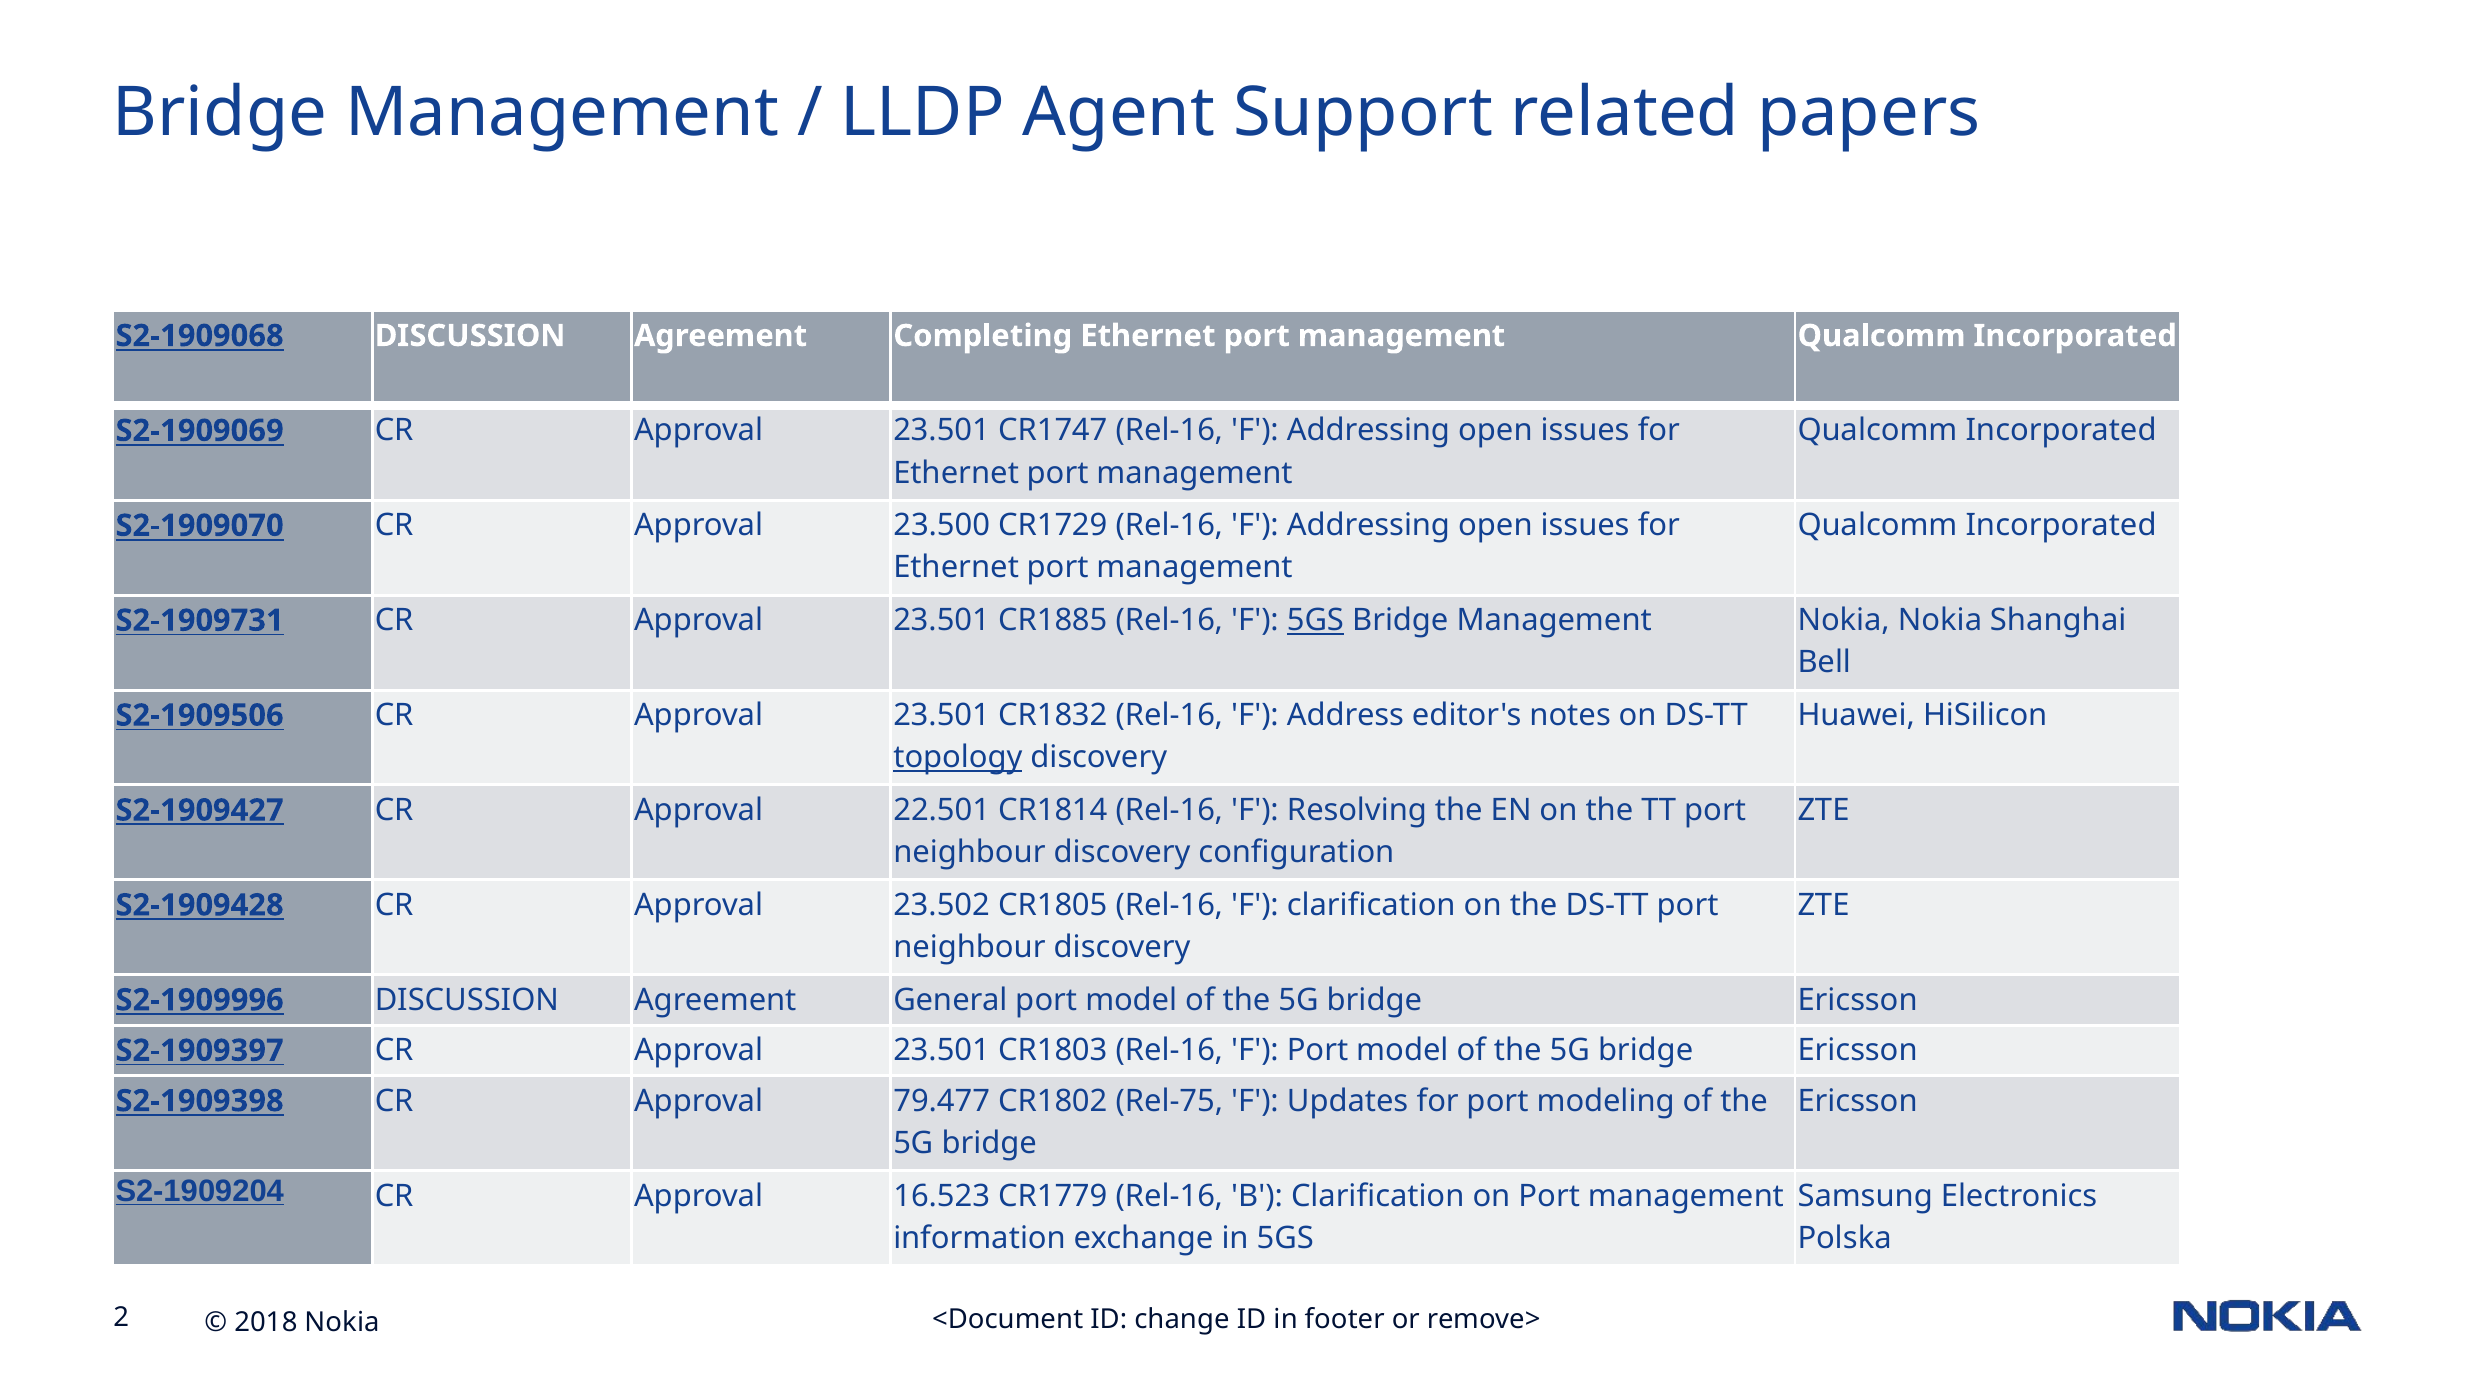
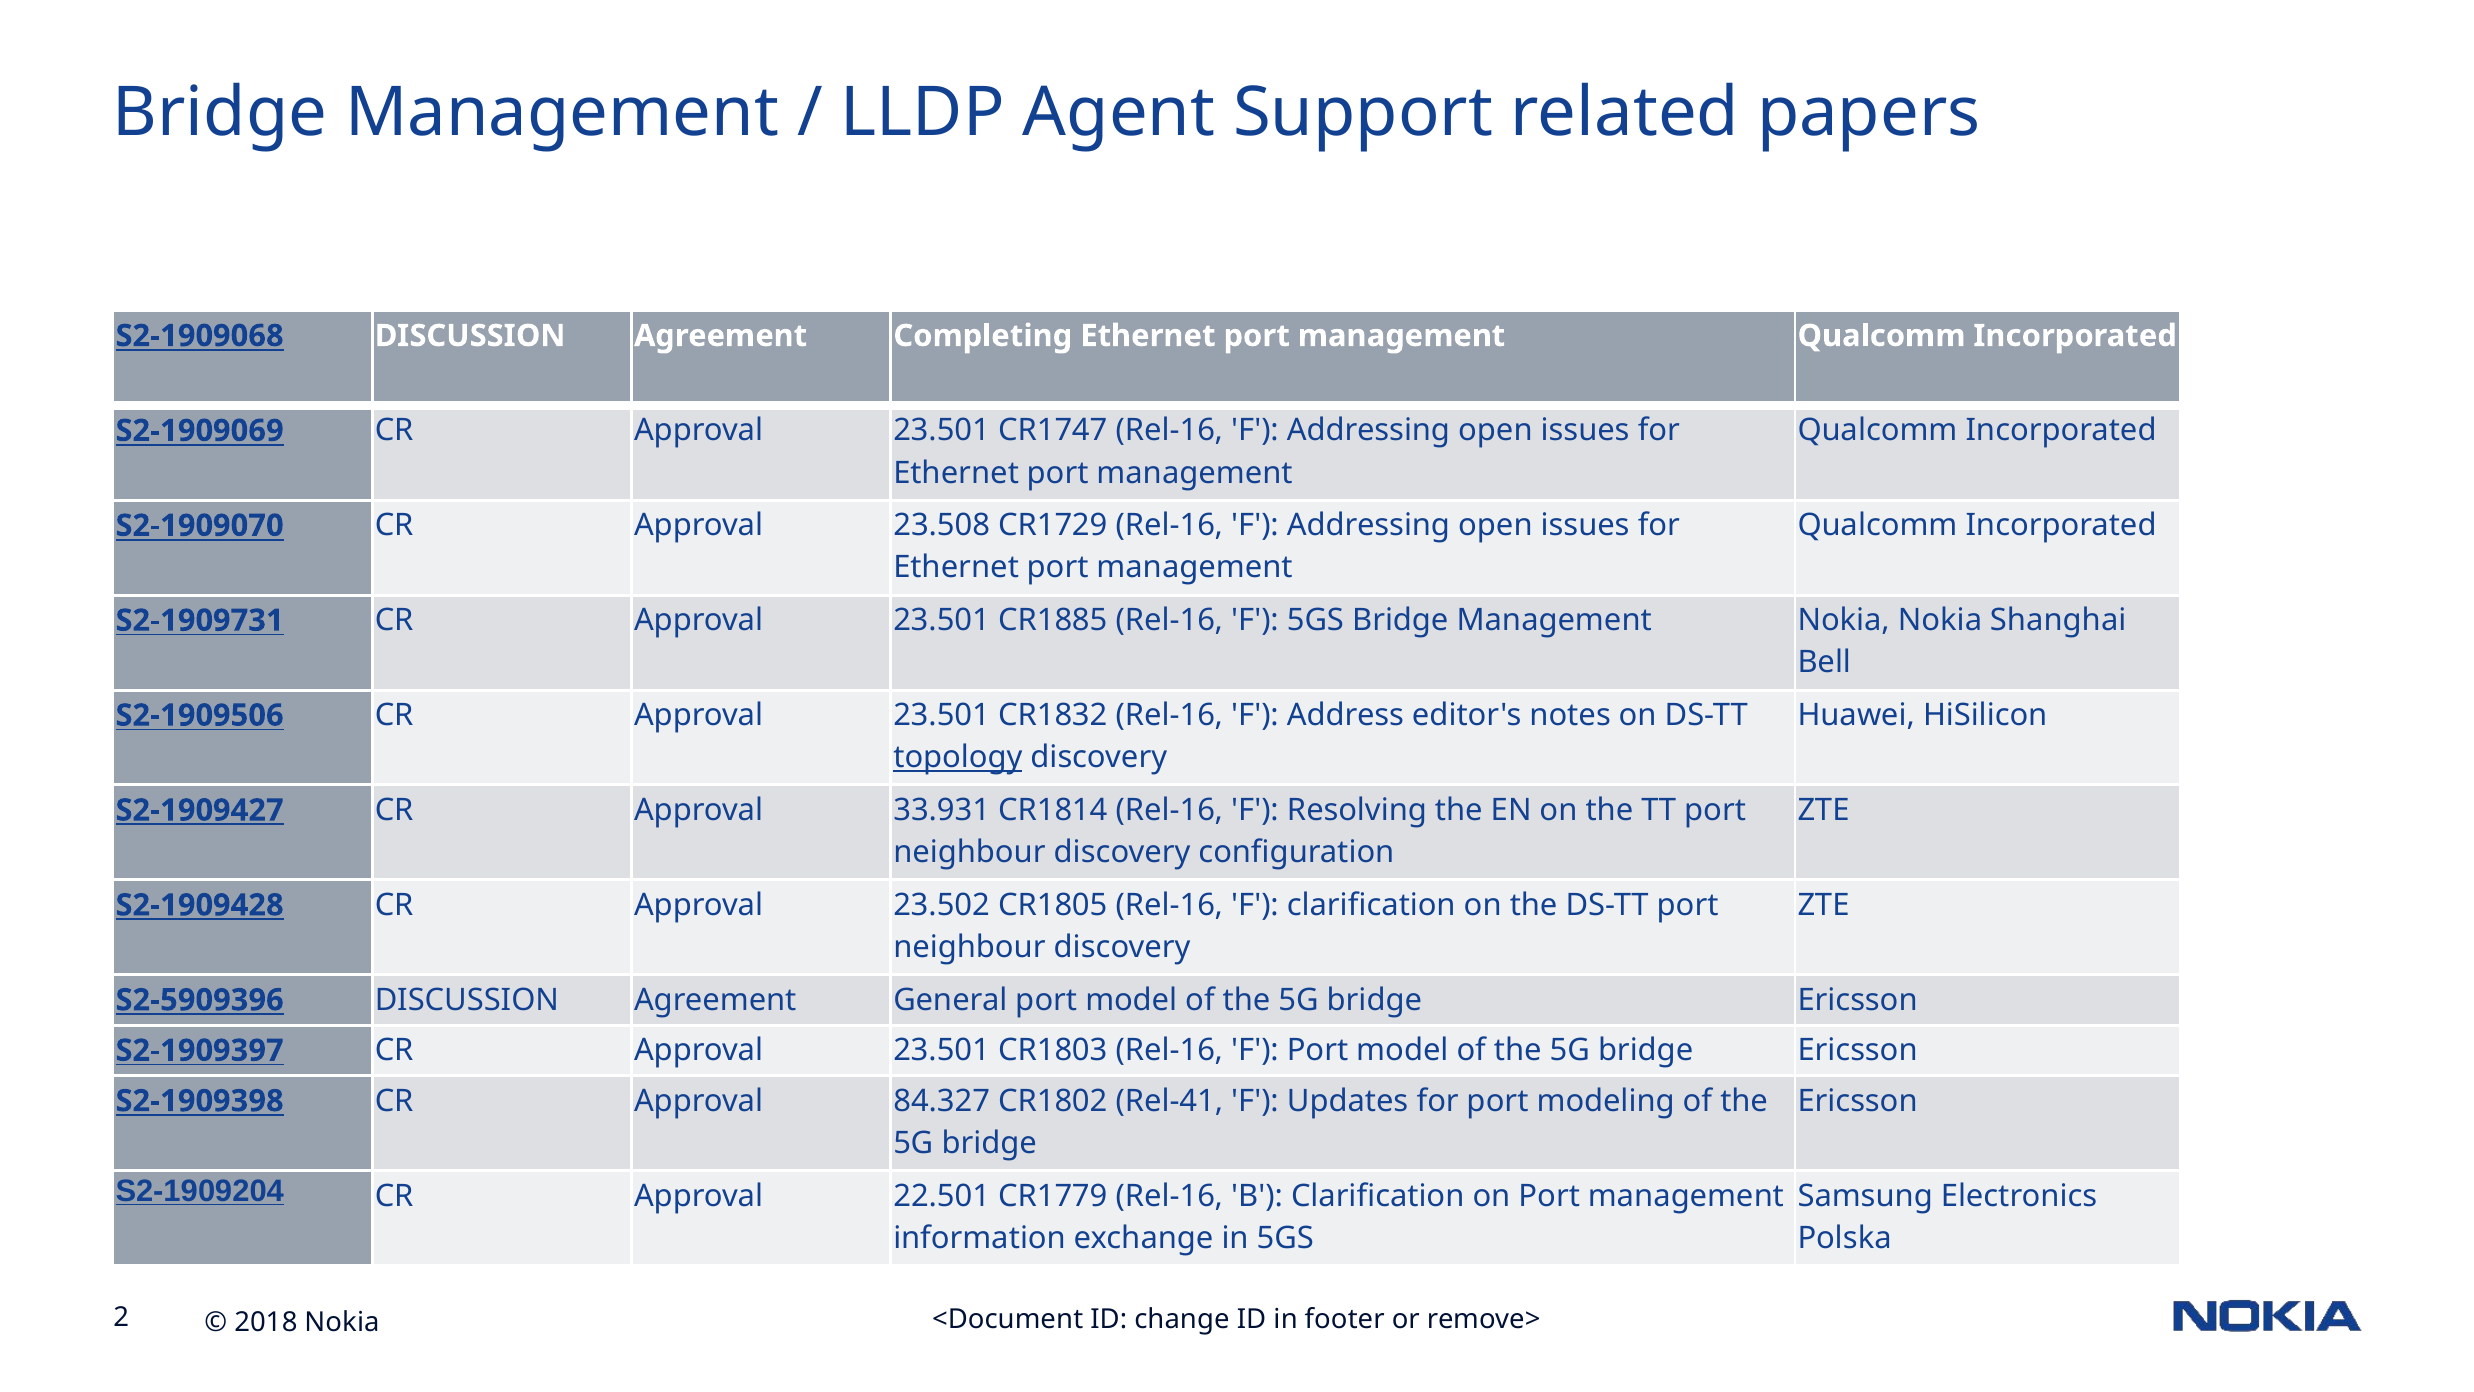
23.500: 23.500 -> 23.508
5GS at (1315, 620) underline: present -> none
22.501: 22.501 -> 33.931
S2-1909996: S2-1909996 -> S2-5909396
79.477: 79.477 -> 84.327
Rel-75: Rel-75 -> Rel-41
16.523: 16.523 -> 22.501
